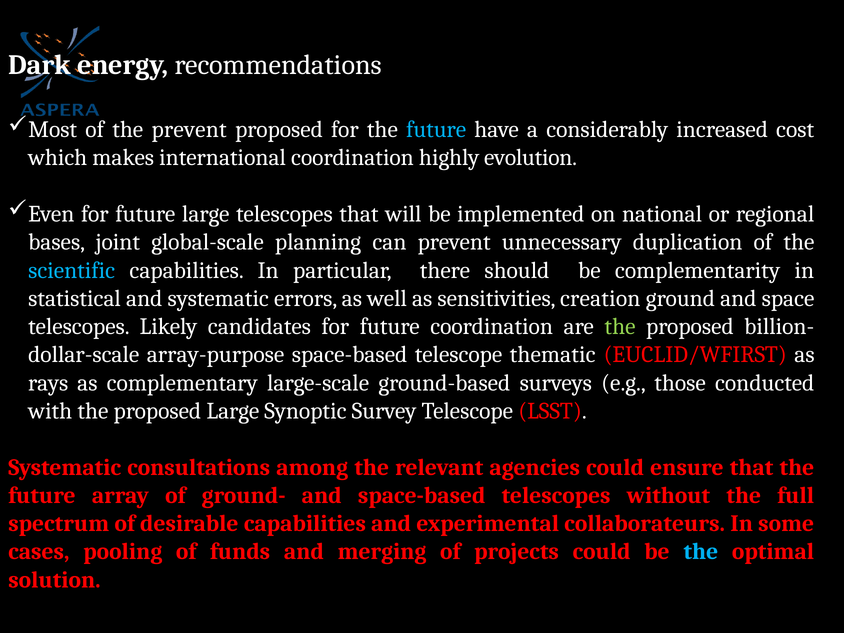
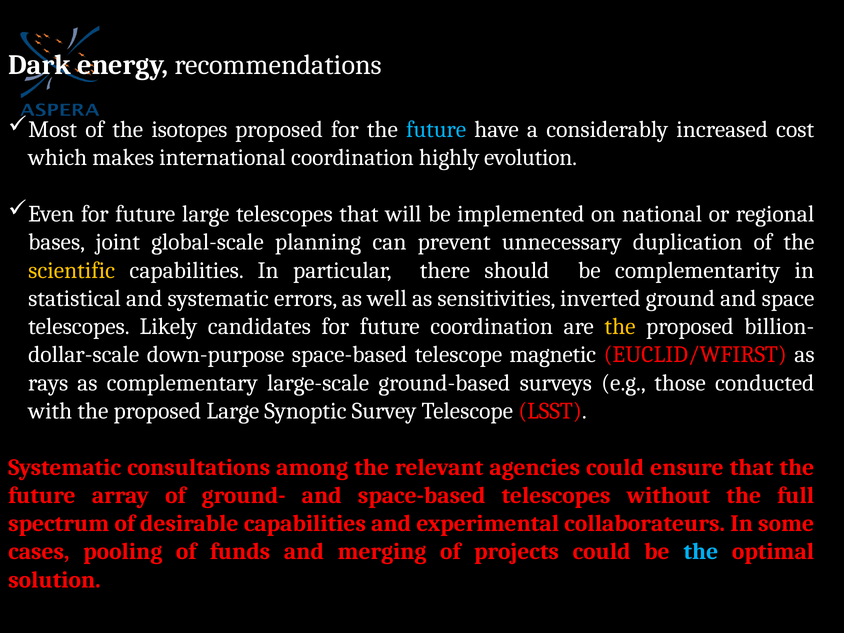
the prevent: prevent -> isotopes
scientific colour: light blue -> yellow
creation: creation -> inverted
the at (620, 327) colour: light green -> yellow
array-purpose: array-purpose -> down-purpose
thematic: thematic -> magnetic
